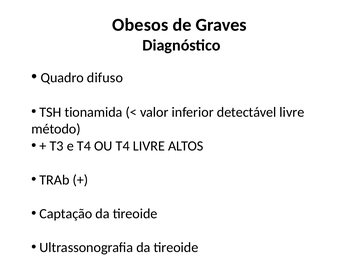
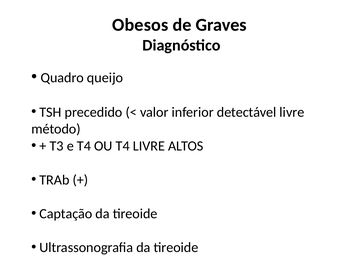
difuso: difuso -> queijo
tionamida: tionamida -> precedido
